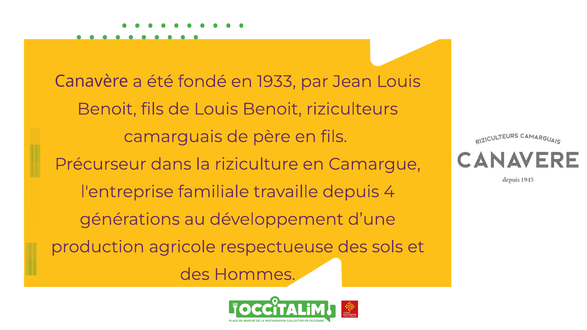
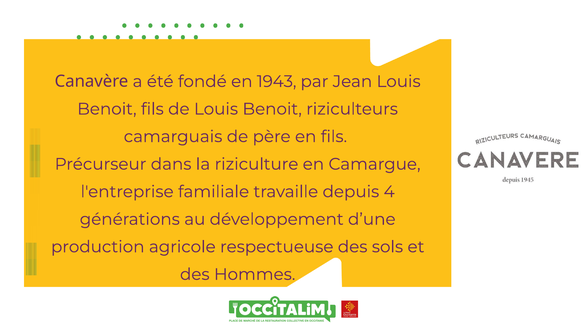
1933: 1933 -> 1943
